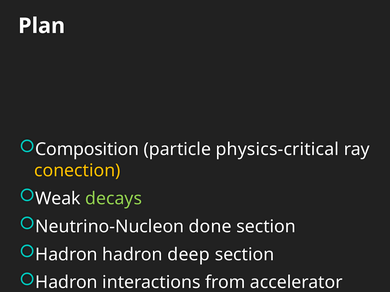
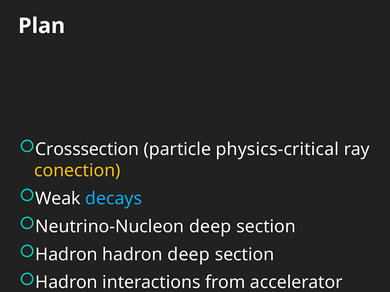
Composition at (87, 150): Composition -> Crosssection
decays colour: light green -> light blue
Neutrino-Nucleon done: done -> deep
